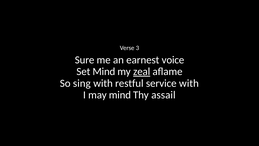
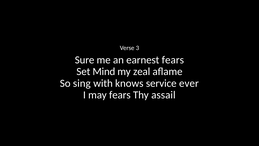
earnest voice: voice -> fears
zeal underline: present -> none
restful: restful -> knows
service with: with -> ever
may mind: mind -> fears
